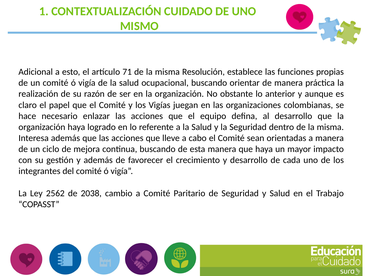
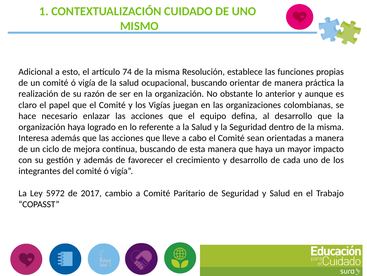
71: 71 -> 74
2562: 2562 -> 5972
2038: 2038 -> 2017
